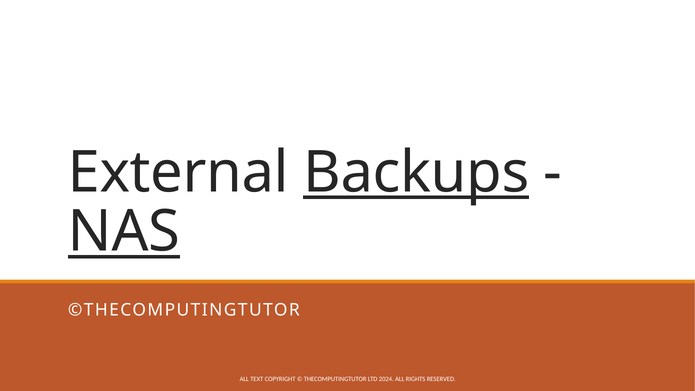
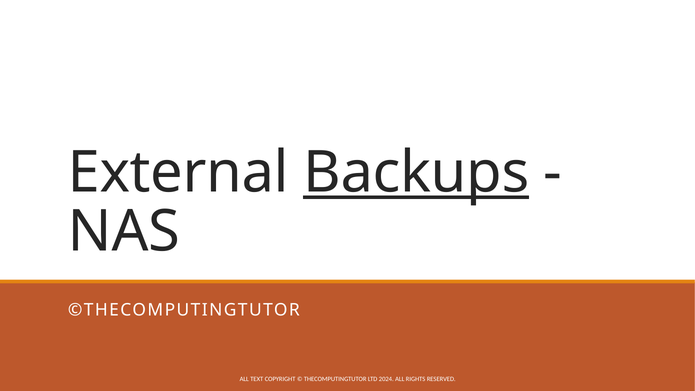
NAS underline: present -> none
